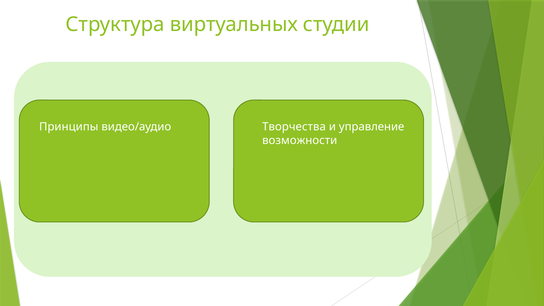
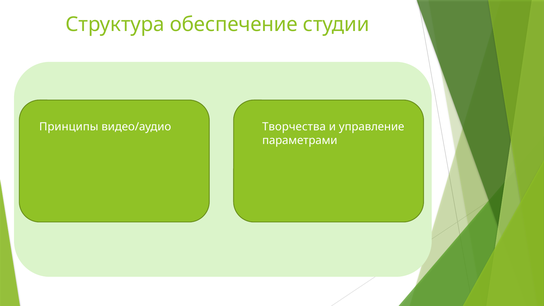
виртуальных: виртуальных -> обеспечение
возможности: возможности -> параметрами
